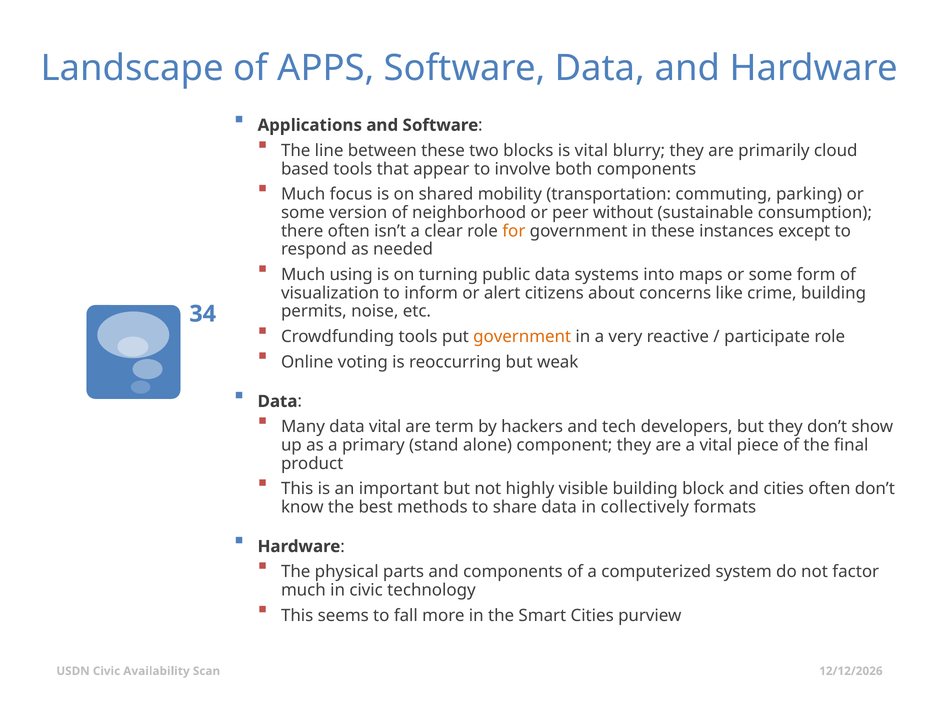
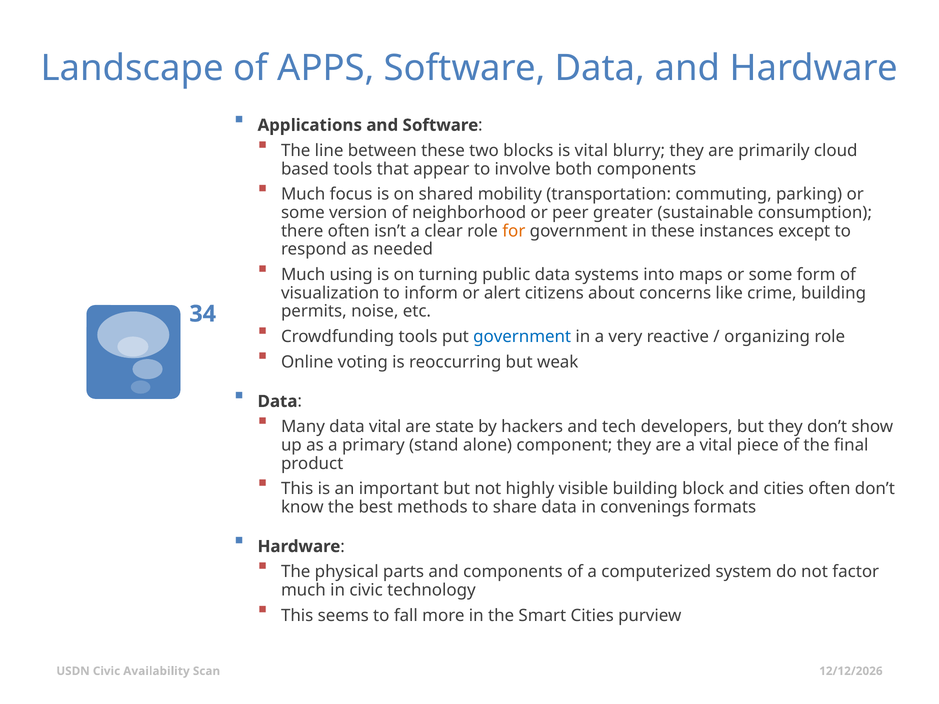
without: without -> greater
government at (522, 337) colour: orange -> blue
participate: participate -> organizing
term: term -> state
collectively: collectively -> convenings
